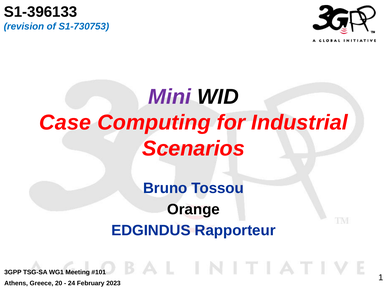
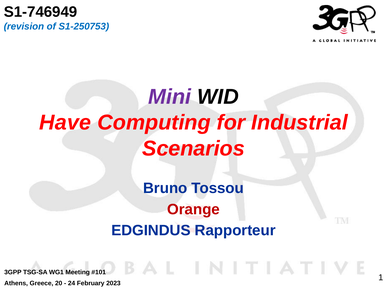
S1-396133: S1-396133 -> S1-746949
S1-730753: S1-730753 -> S1-250753
Case: Case -> Have
Orange colour: black -> red
